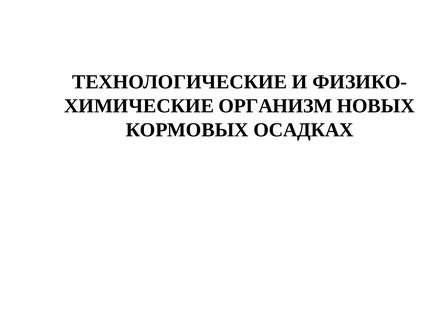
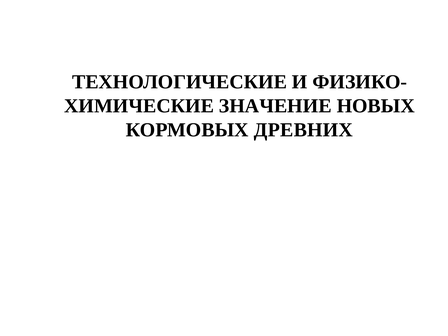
ОРГАНИЗМ: ОРГАНИЗМ -> ЗНАЧЕНИЕ
ОСАДКАХ: ОСАДКАХ -> ДРЕВНИХ
